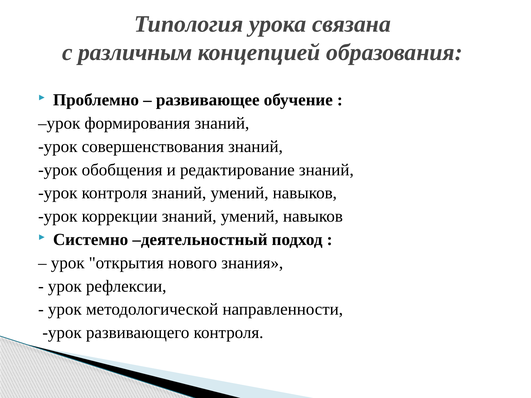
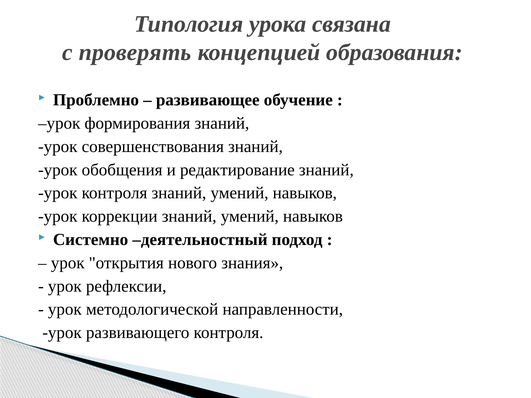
различным: различным -> проверять
